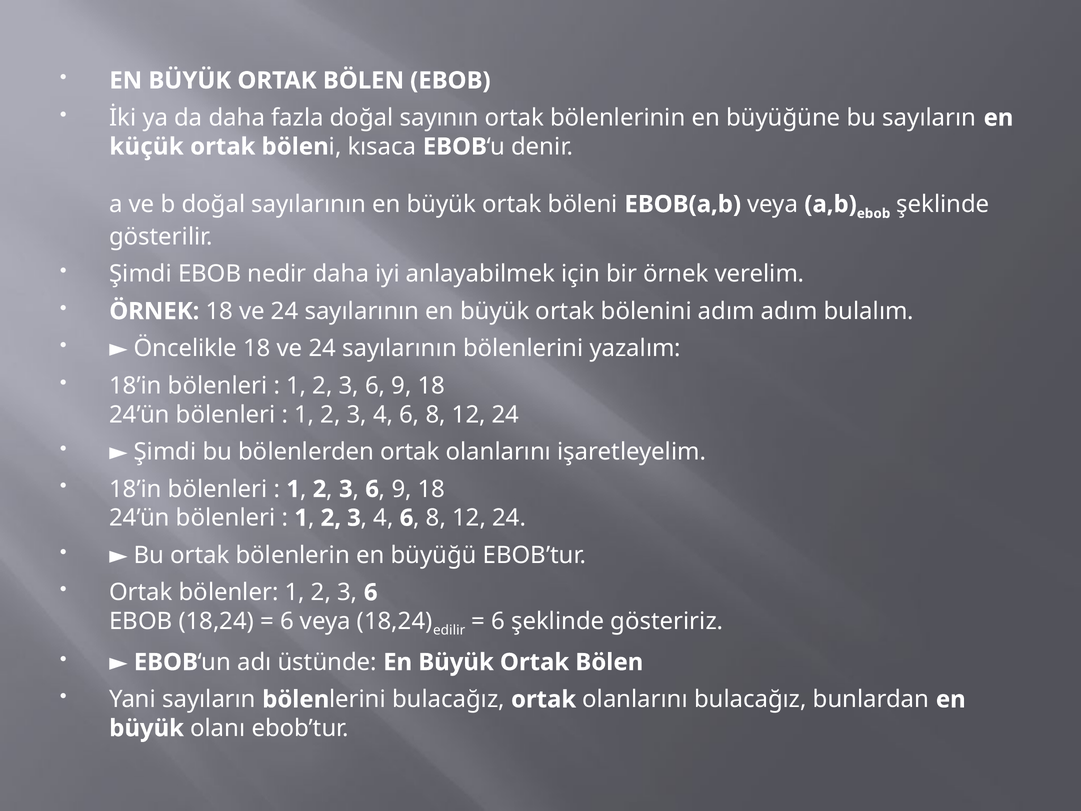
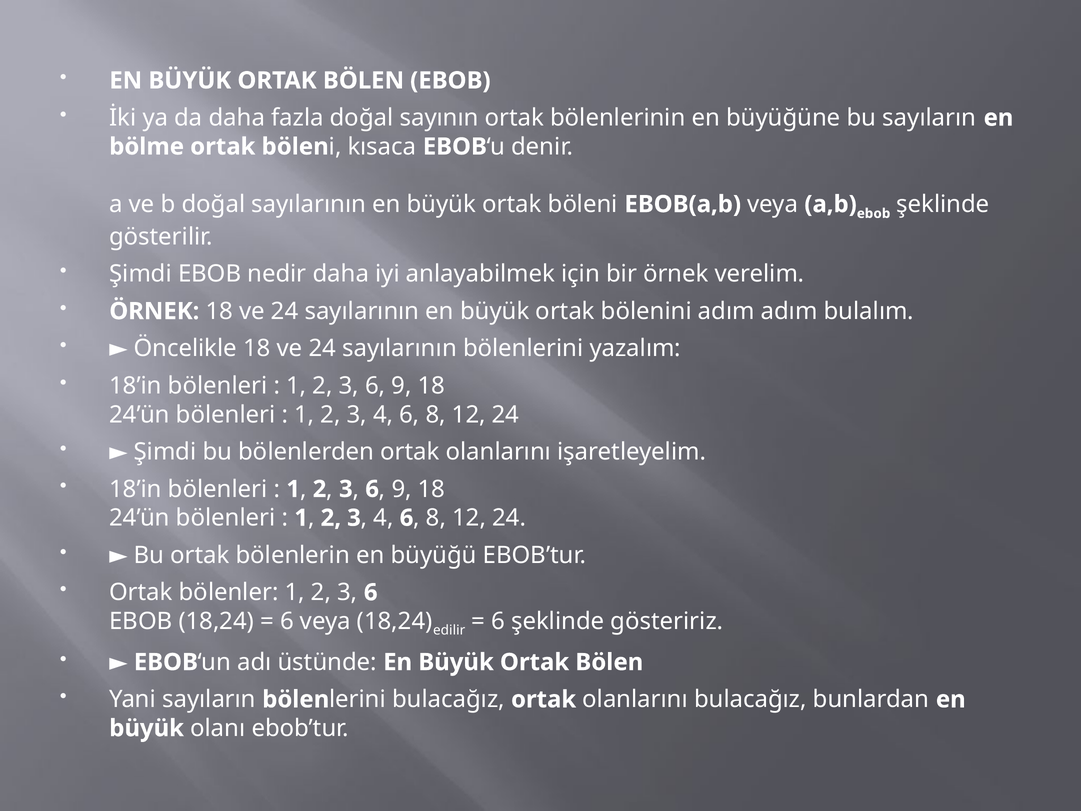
küçük: küçük -> bölme
